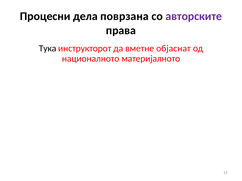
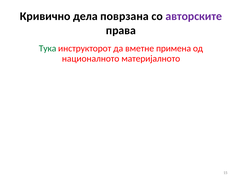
Процесни: Процесни -> Кривично
Тука colour: black -> green
објаснат: објаснат -> примена
